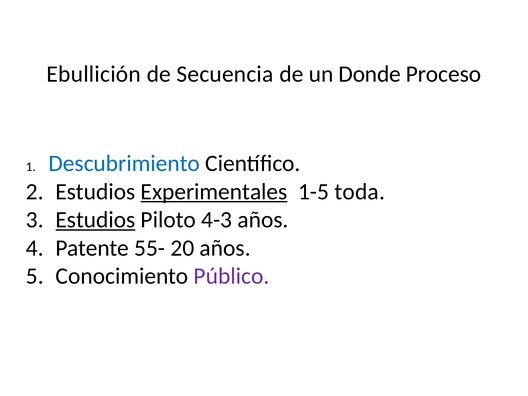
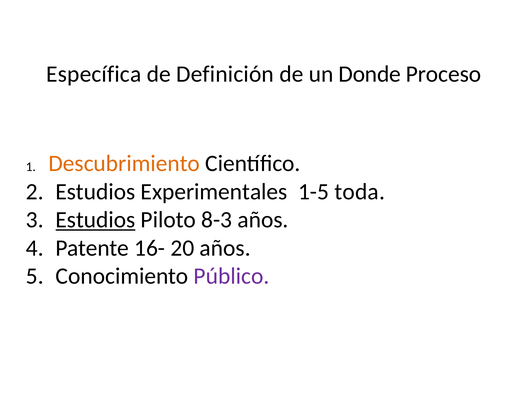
Ebullición: Ebullición -> Específica
Secuencia: Secuencia -> Definición
Descubrimiento colour: blue -> orange
Experimentales underline: present -> none
4-3: 4-3 -> 8-3
55-: 55- -> 16-
